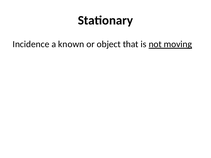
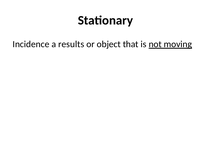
known: known -> results
